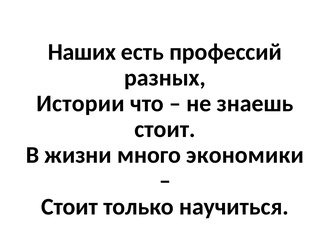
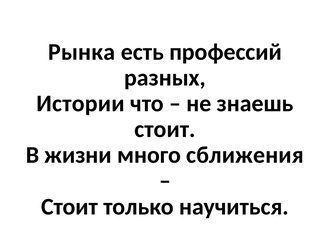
Наших: Наших -> Рынка
экономики: экономики -> сближения
